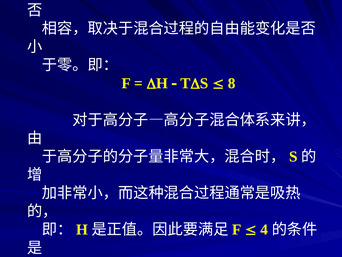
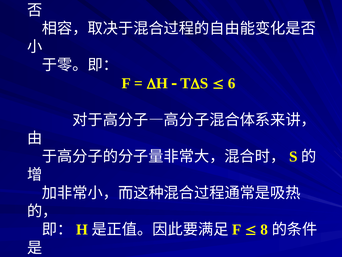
8: 8 -> 6
4: 4 -> 8
